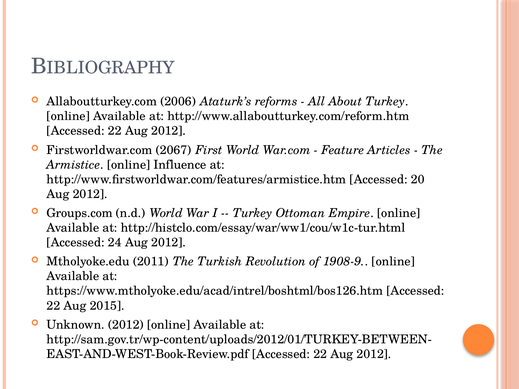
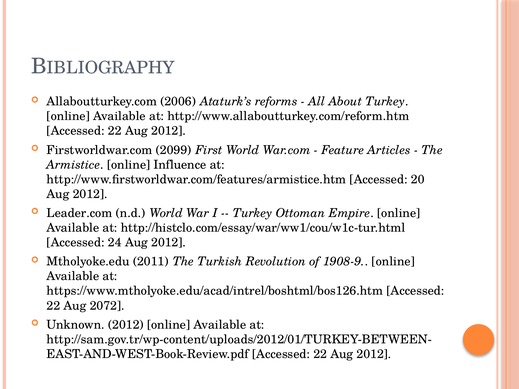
2067: 2067 -> 2099
Groups.com: Groups.com -> Leader.com
2015: 2015 -> 2072
